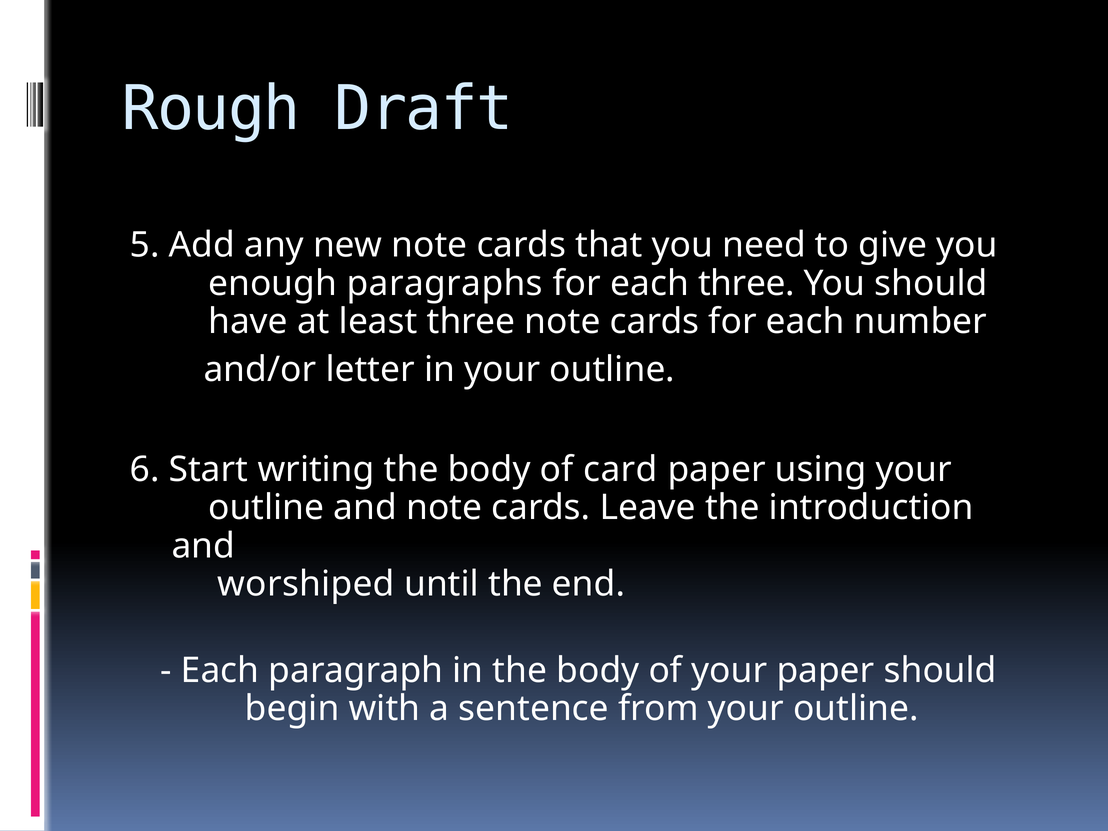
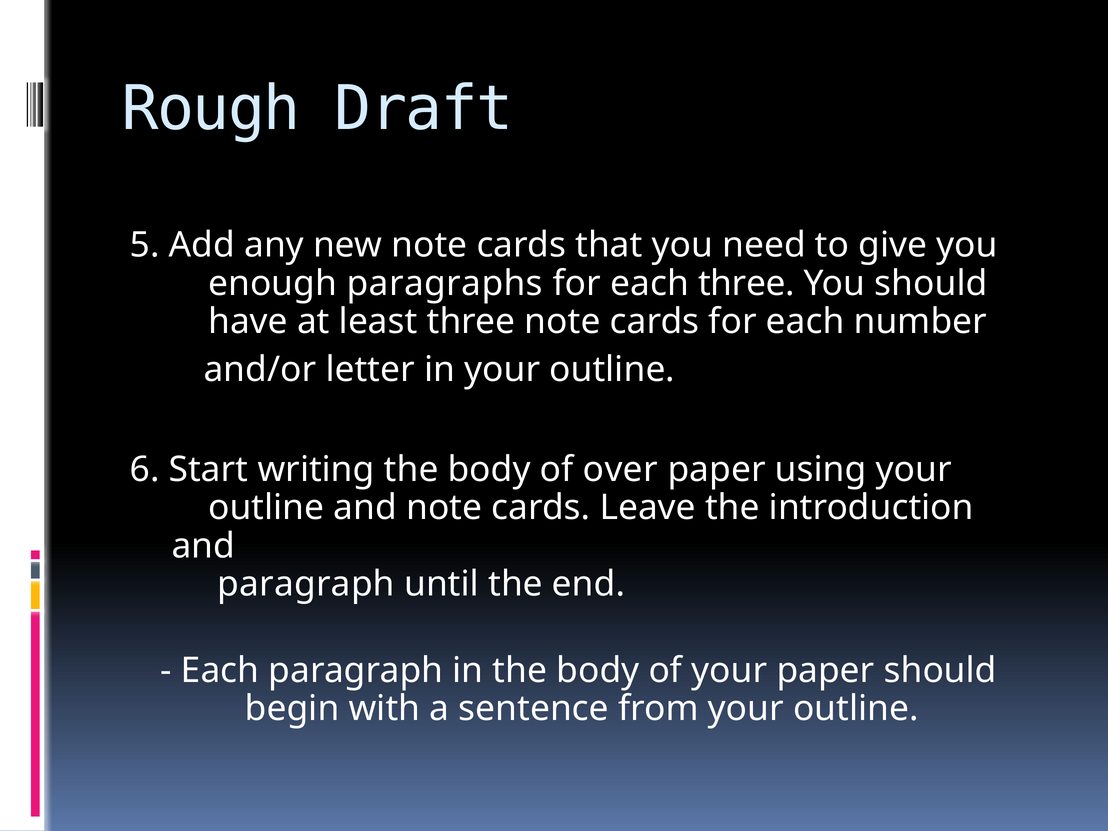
card: card -> over
worshiped at (306, 584): worshiped -> paragraph
